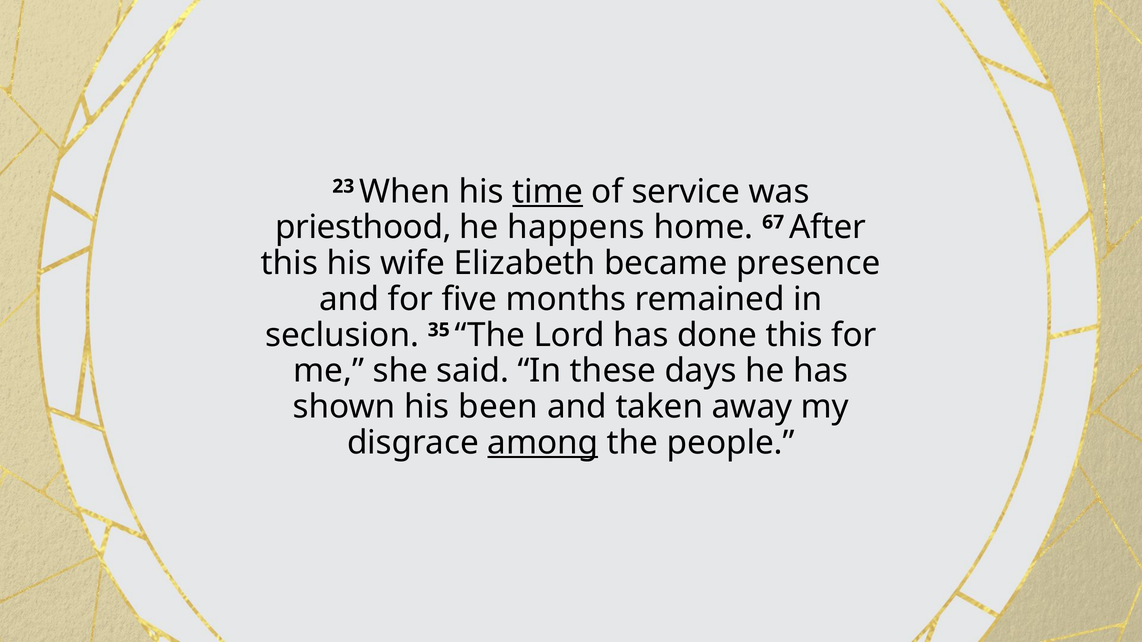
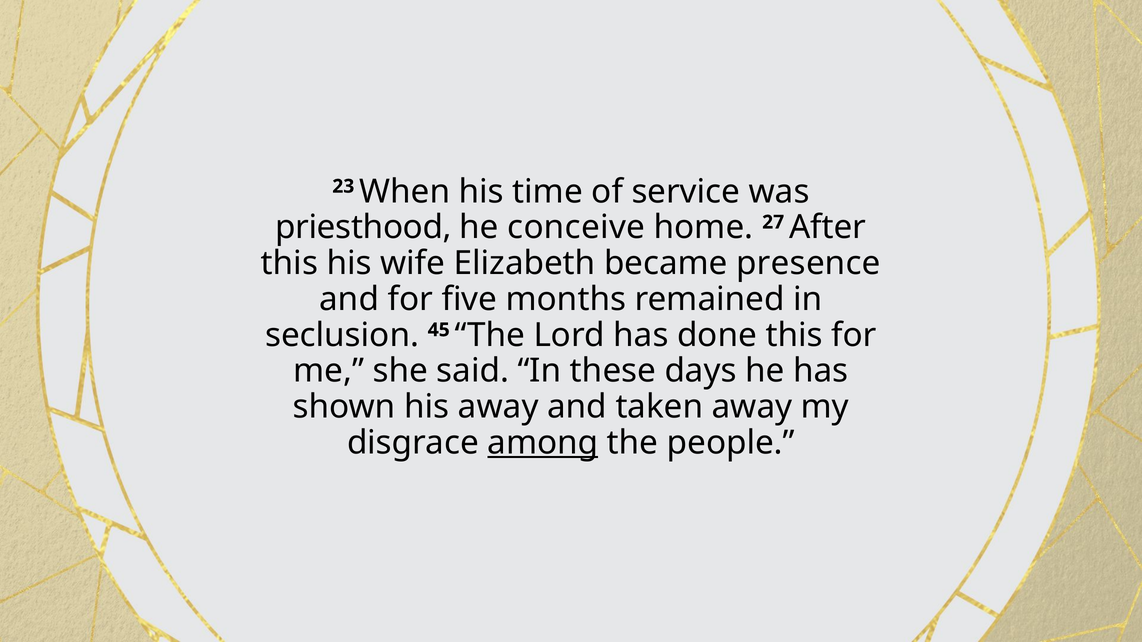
time underline: present -> none
happens: happens -> conceive
67: 67 -> 27
35: 35 -> 45
his been: been -> away
